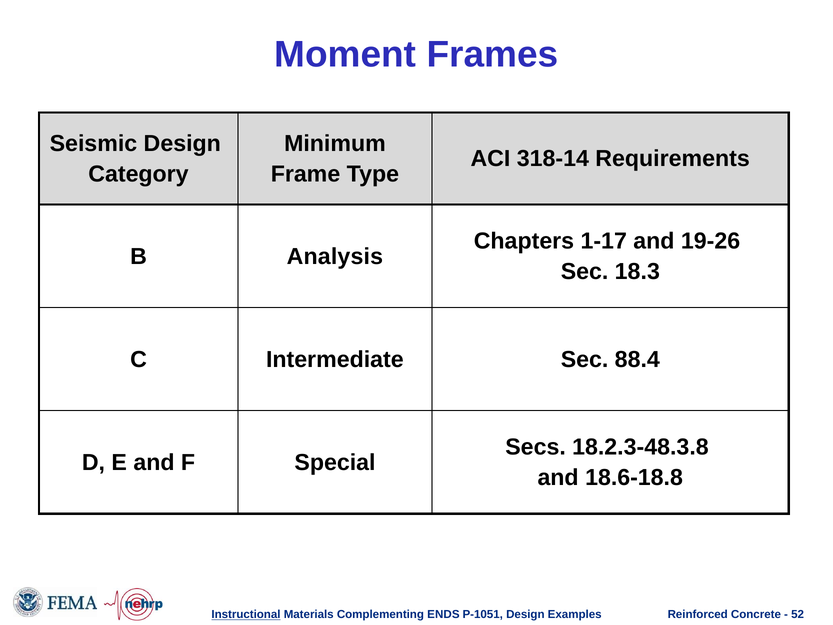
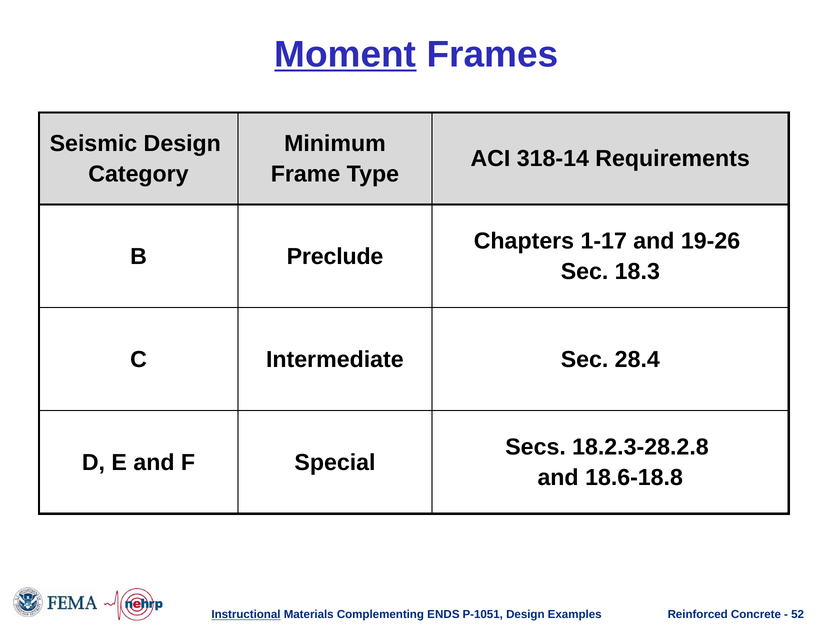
Moment underline: none -> present
Analysis: Analysis -> Preclude
88.4: 88.4 -> 28.4
18.2.3-48.3.8: 18.2.3-48.3.8 -> 18.2.3-28.2.8
